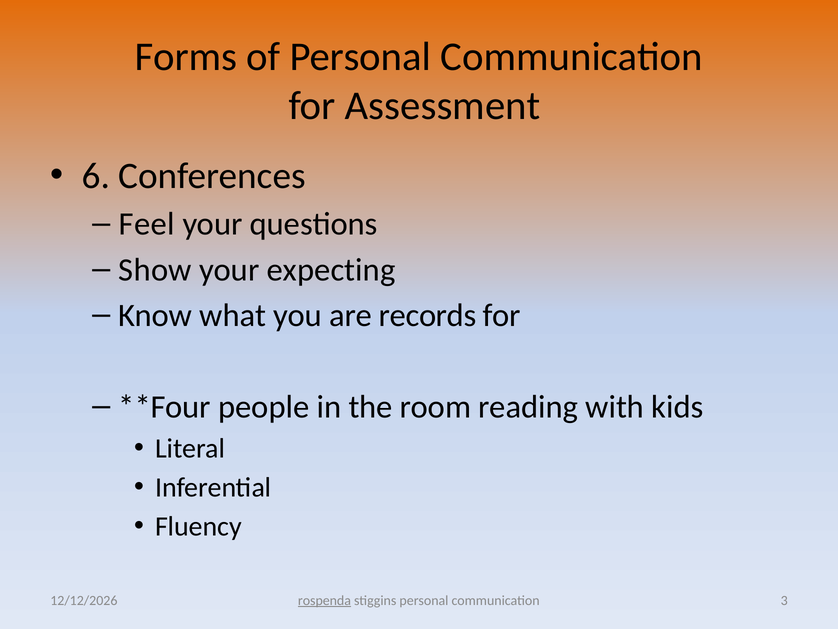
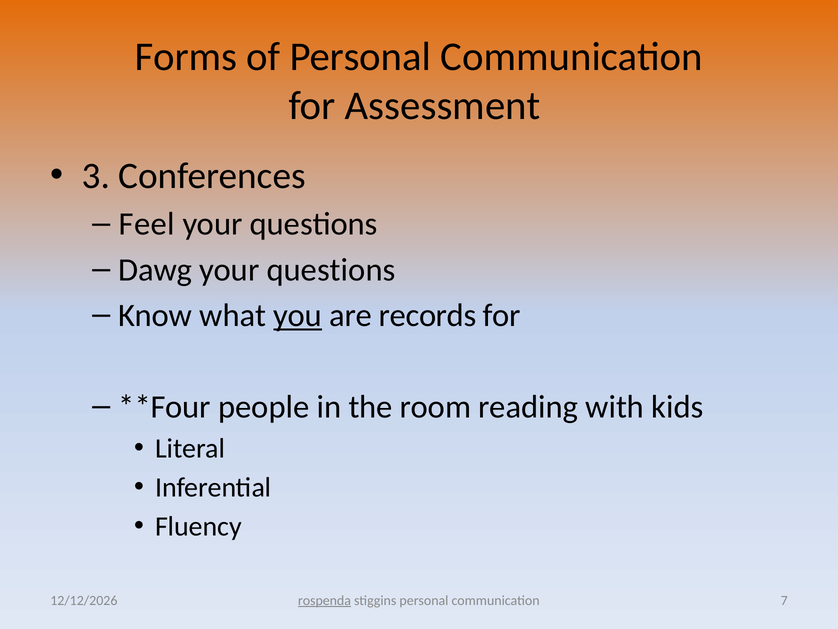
6: 6 -> 3
Show: Show -> Dawg
expecting at (331, 270): expecting -> questions
you underline: none -> present
3: 3 -> 7
